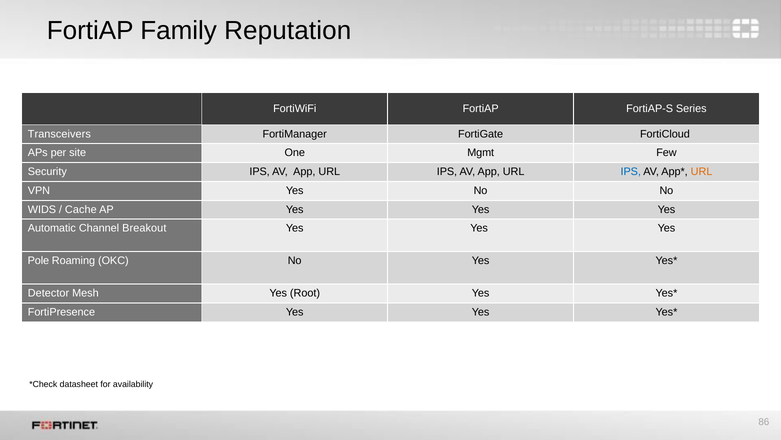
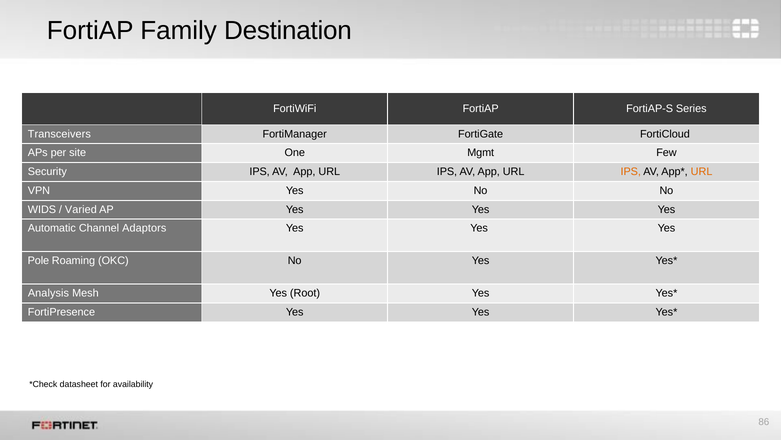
Reputation: Reputation -> Destination
IPS at (631, 171) colour: blue -> orange
Cache: Cache -> Varied
Breakout: Breakout -> Adaptors
Detector: Detector -> Analysis
